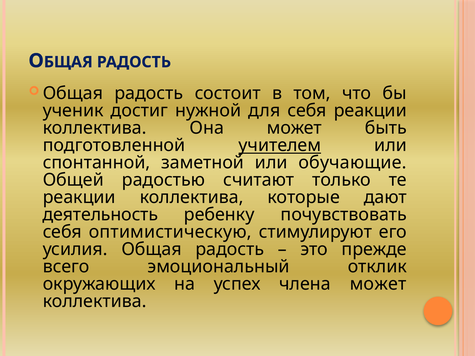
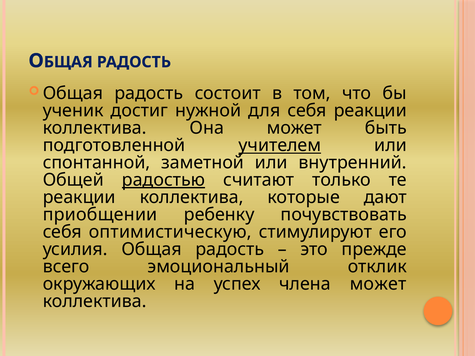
обучающие: обучающие -> внутренний
радостью underline: none -> present
деятельность: деятельность -> приобщении
